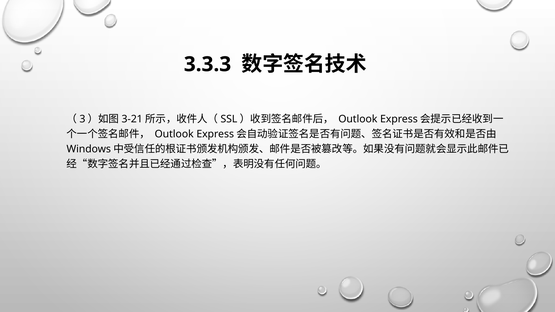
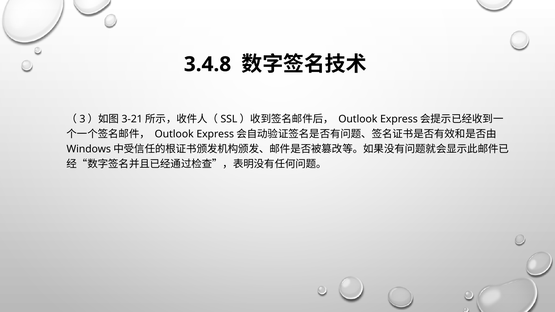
3.3.3: 3.3.3 -> 3.4.8
